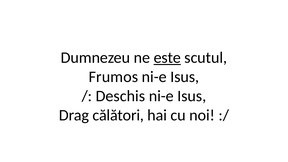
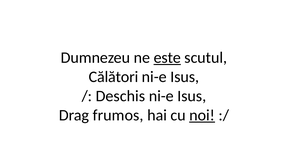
Frumos: Frumos -> Călători
călători: călători -> frumos
noi underline: none -> present
